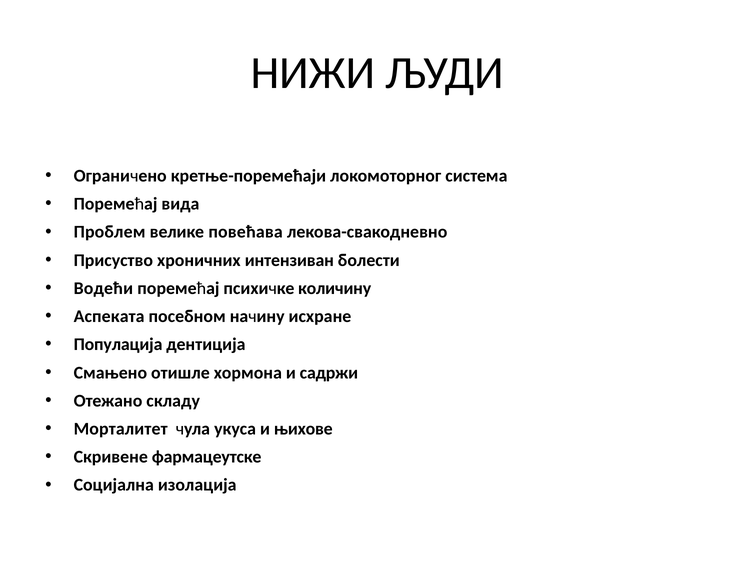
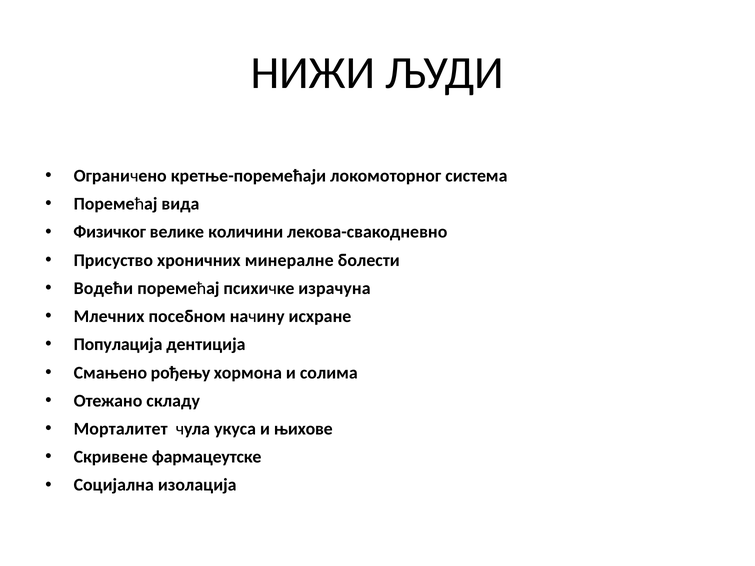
Проблем: Проблем -> Физичког
повећава: повећава -> количини
интензиван: интензиван -> минералне
количину: количину -> израчуна
Аспеката: Аспеката -> Млечних
отишле: отишле -> рођењу
садржи: садржи -> солима
